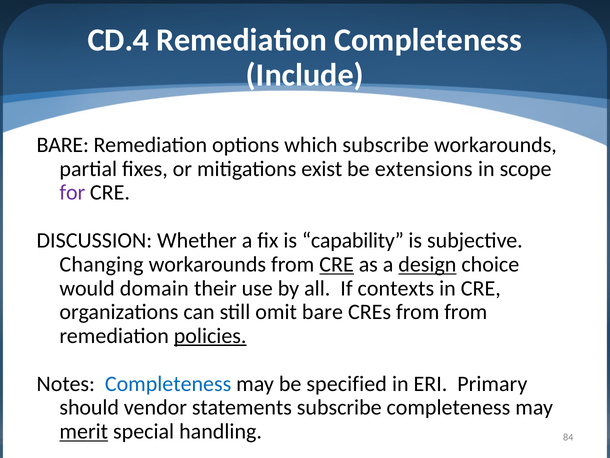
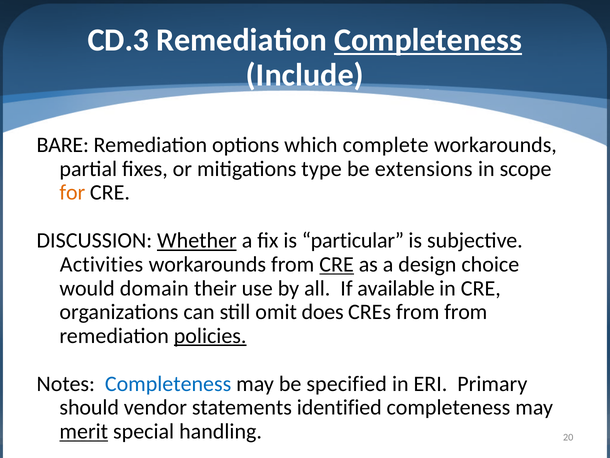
CD.4: CD.4 -> CD.3
Completeness at (428, 40) underline: none -> present
which subscribe: subscribe -> complete
exist: exist -> type
for colour: purple -> orange
Whether underline: none -> present
capability: capability -> particular
Changing: Changing -> Activities
design underline: present -> none
contexts: contexts -> available
omit bare: bare -> does
statements subscribe: subscribe -> identified
84: 84 -> 20
